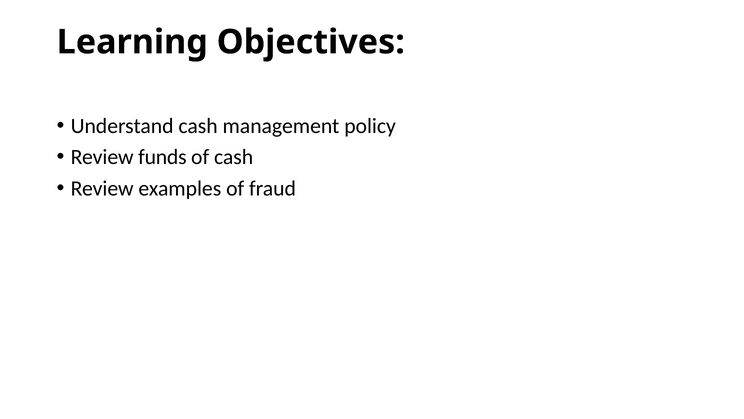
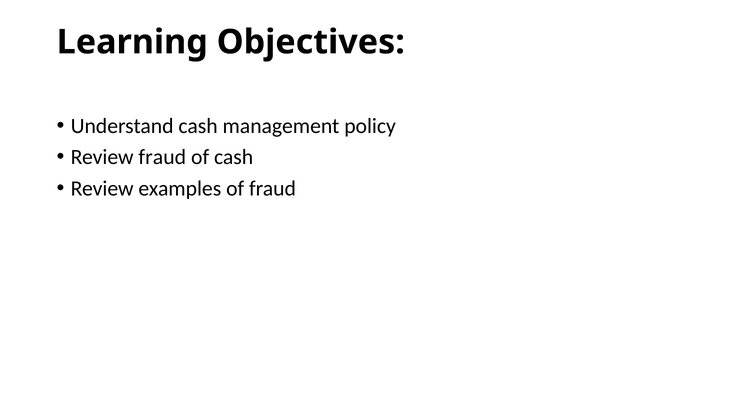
Review funds: funds -> fraud
